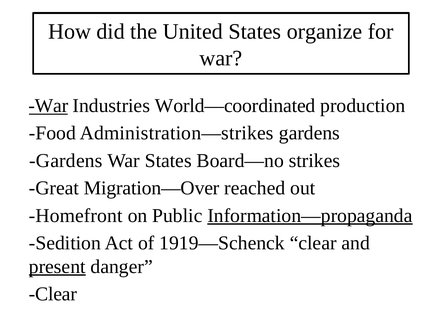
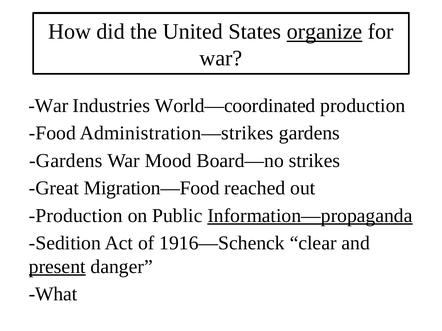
organize underline: none -> present
War at (48, 106) underline: present -> none
War States: States -> Mood
Migration—Over: Migration—Over -> Migration—Food
Homefront at (76, 216): Homefront -> Production
1919—Schenck: 1919—Schenck -> 1916—Schenck
Clear at (53, 295): Clear -> What
